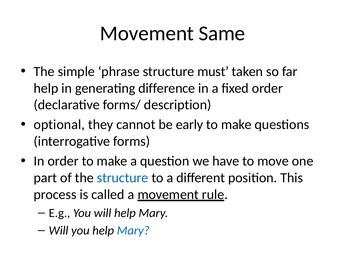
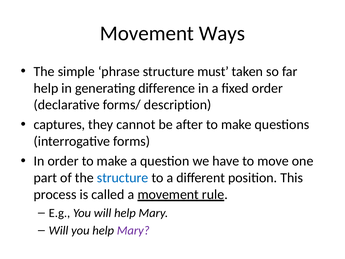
Same: Same -> Ways
optional: optional -> captures
early: early -> after
Mary at (133, 230) colour: blue -> purple
